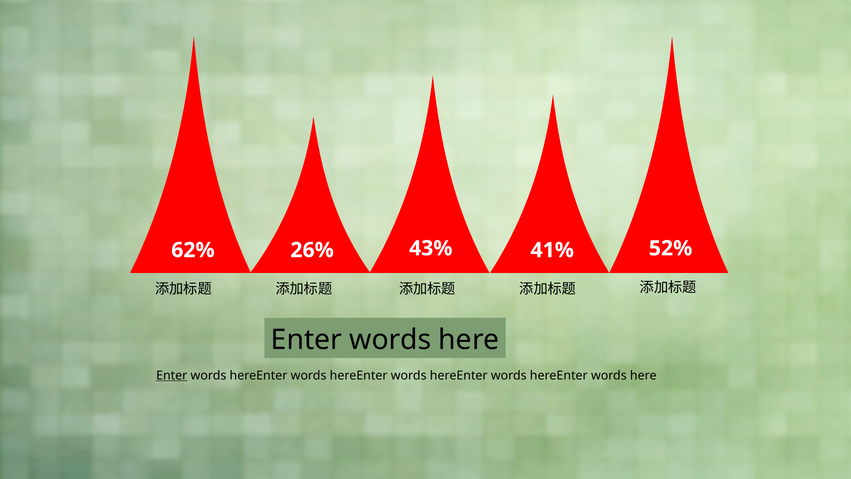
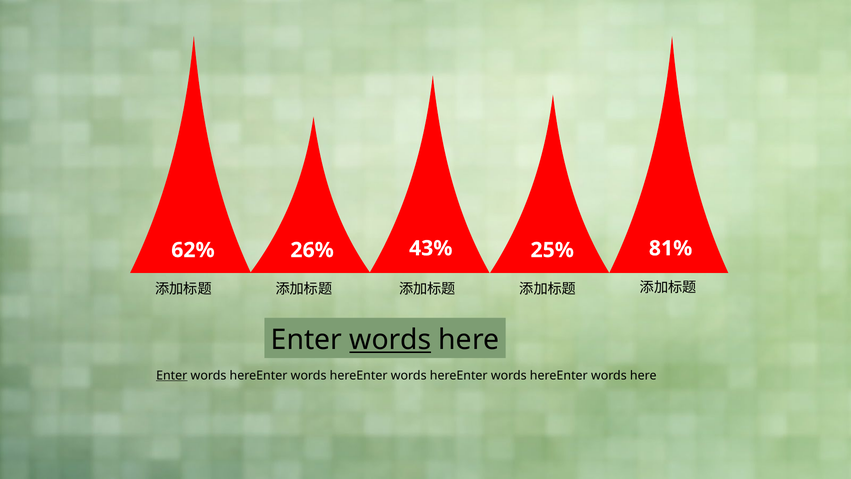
52%: 52% -> 81%
41%: 41% -> 25%
words at (390, 340) underline: none -> present
